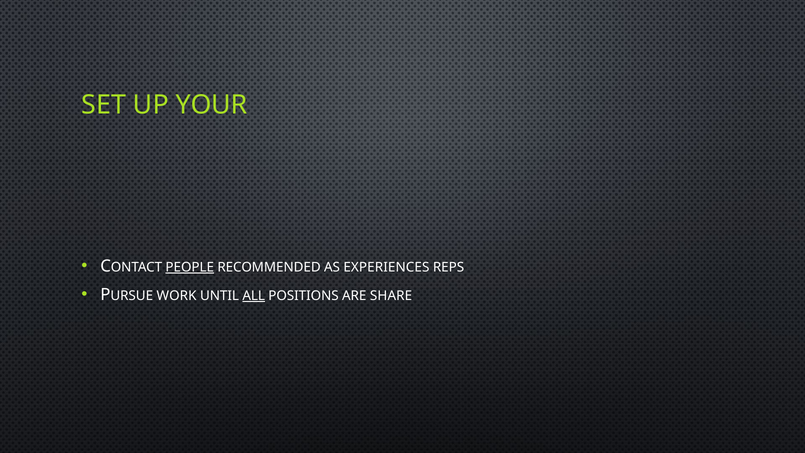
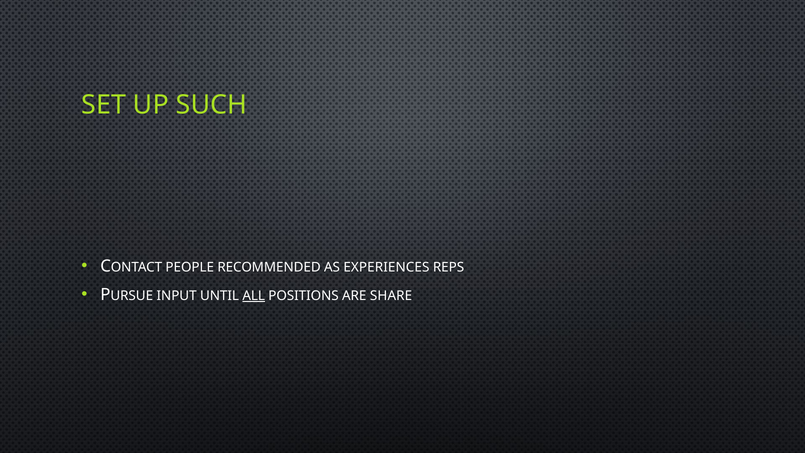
YOUR: YOUR -> SUCH
PEOPLE underline: present -> none
WORK: WORK -> INPUT
